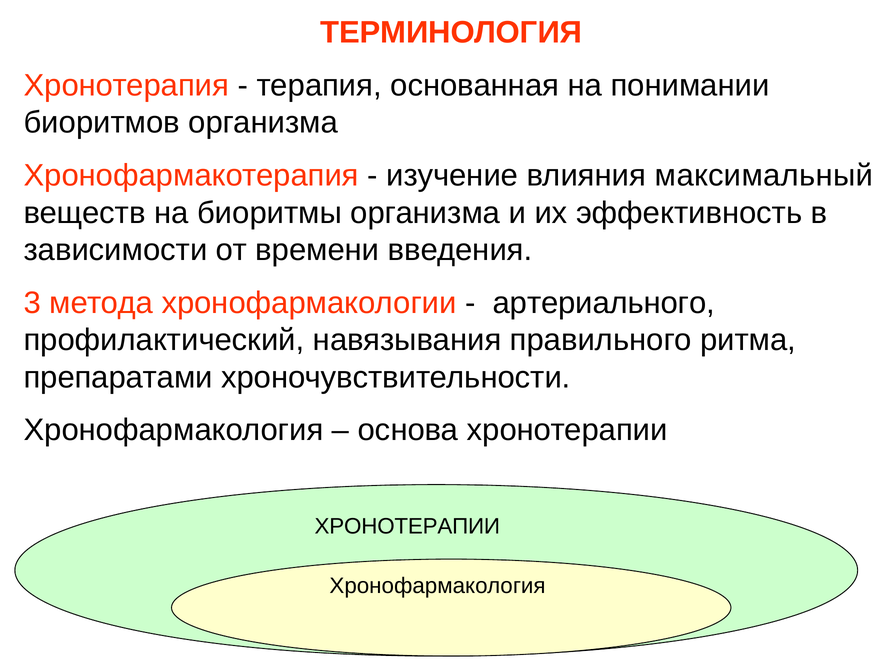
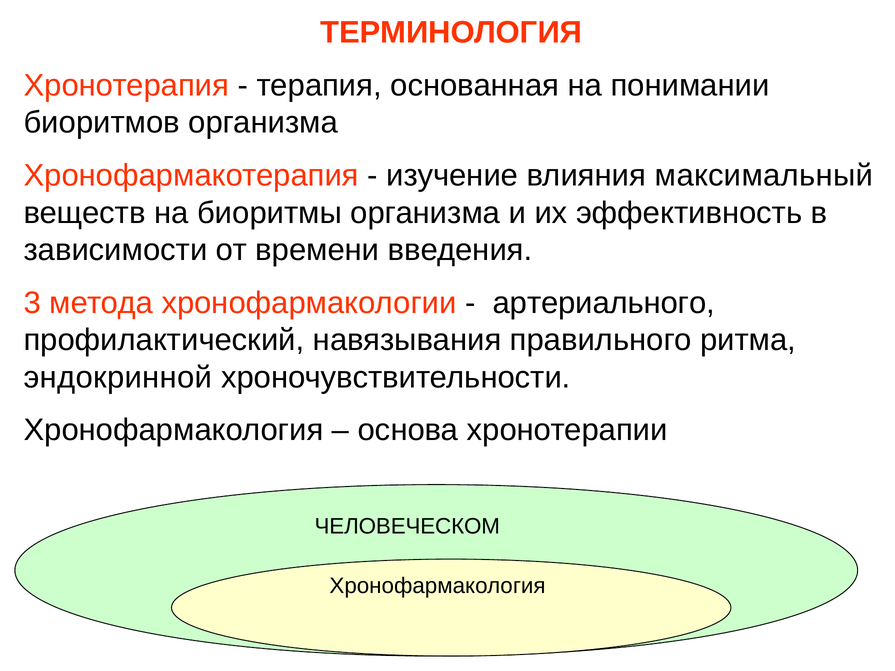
препаратами: препаратами -> эндокринной
ХРОНОТЕРАПИИ at (407, 527): ХРОНОТЕРАПИИ -> ЧЕЛОВЕЧЕСКОМ
